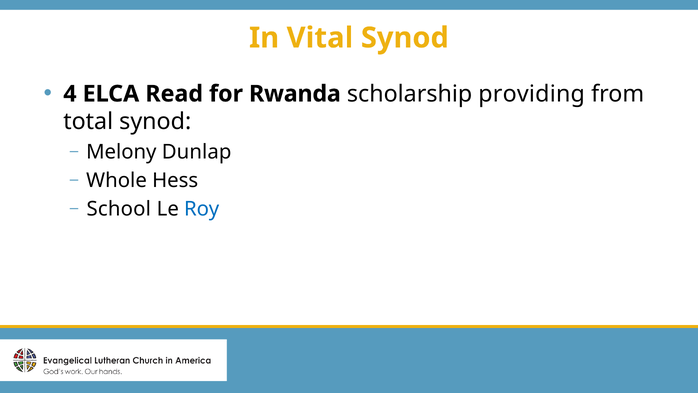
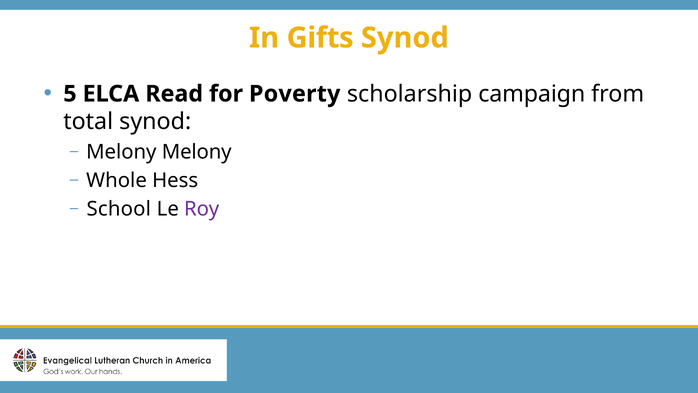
Vital: Vital -> Gifts
4: 4 -> 5
Rwanda: Rwanda -> Poverty
providing: providing -> campaign
Melony Dunlap: Dunlap -> Melony
Roy colour: blue -> purple
